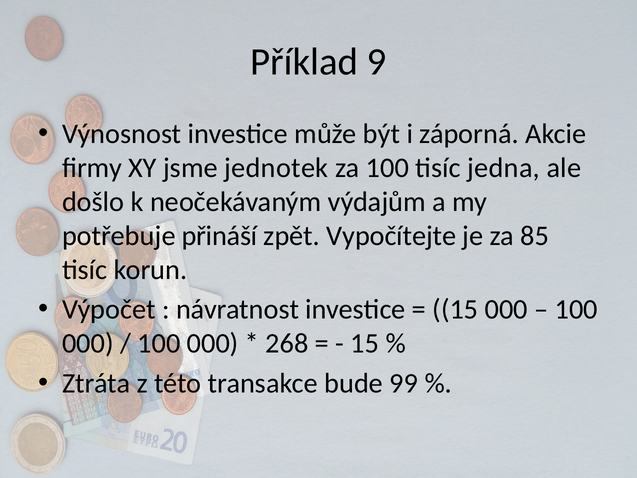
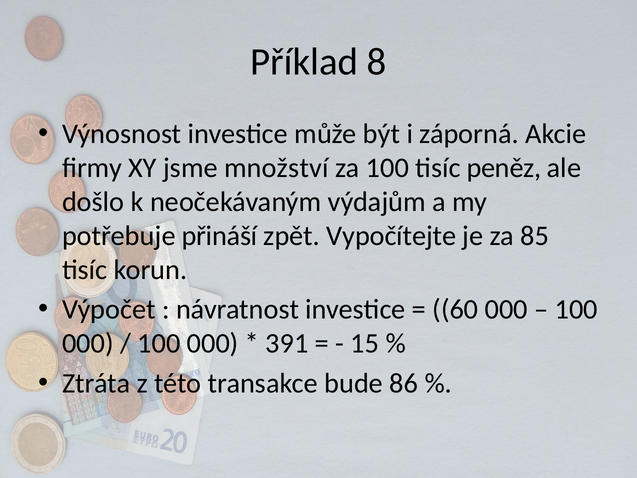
9: 9 -> 8
jednotek: jednotek -> množství
jedna: jedna -> peněz
15 at (455, 309): 15 -> 60
268: 268 -> 391
99: 99 -> 86
